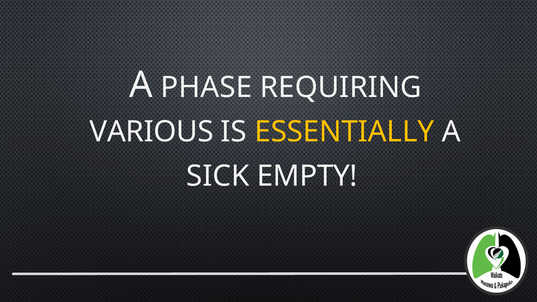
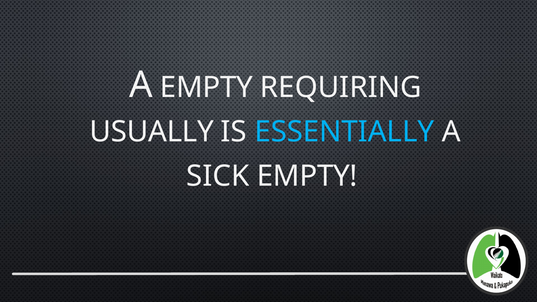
A PHASE: PHASE -> EMPTY
VARIOUS: VARIOUS -> USUALLY
ESSENTIALLY colour: yellow -> light blue
